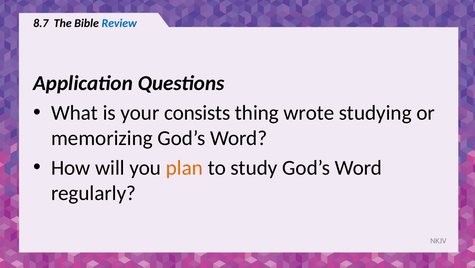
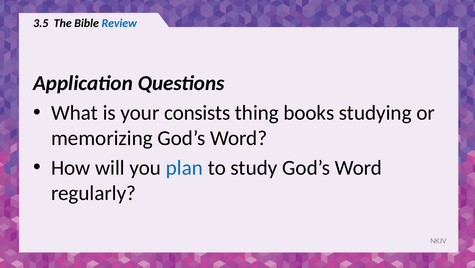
8.7: 8.7 -> 3.5
wrote: wrote -> books
plan colour: orange -> blue
